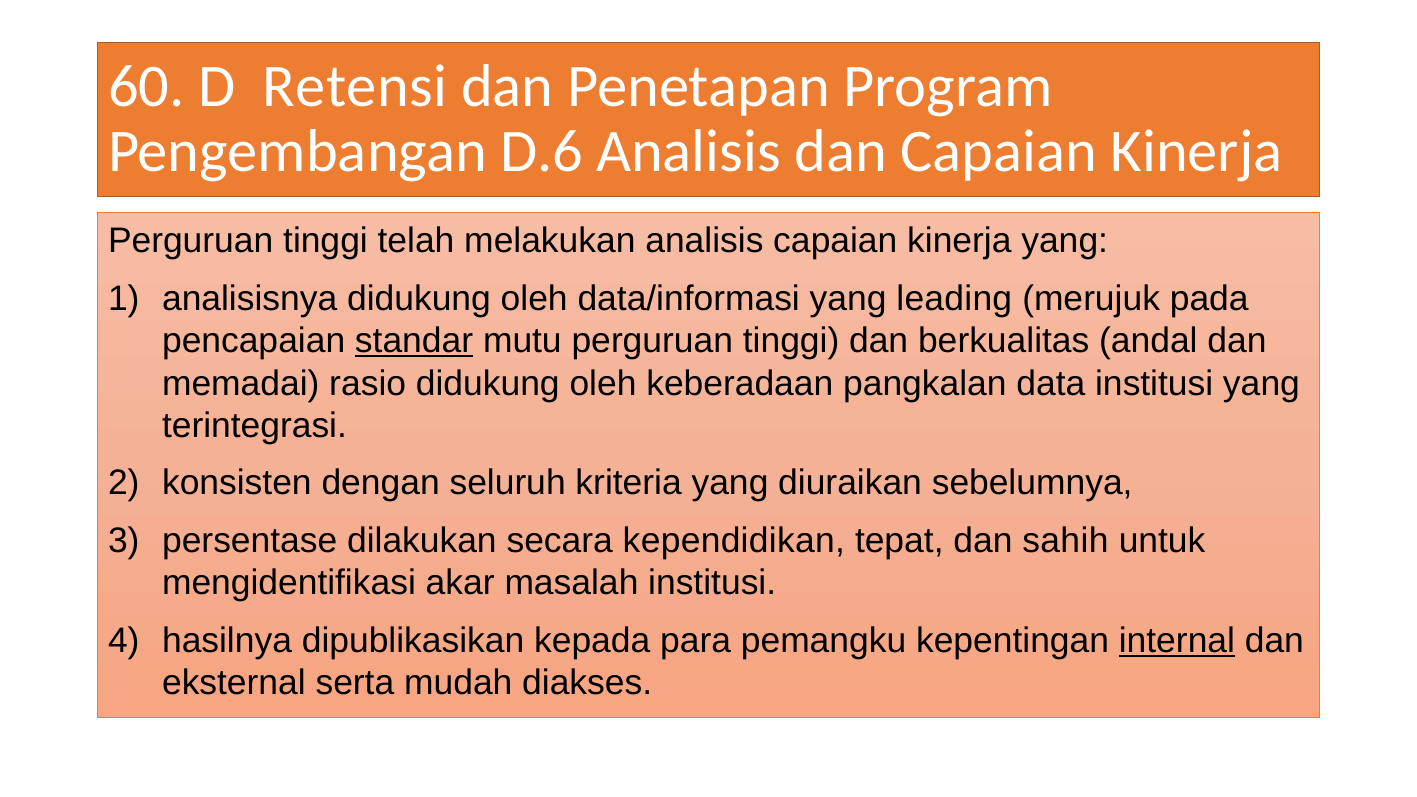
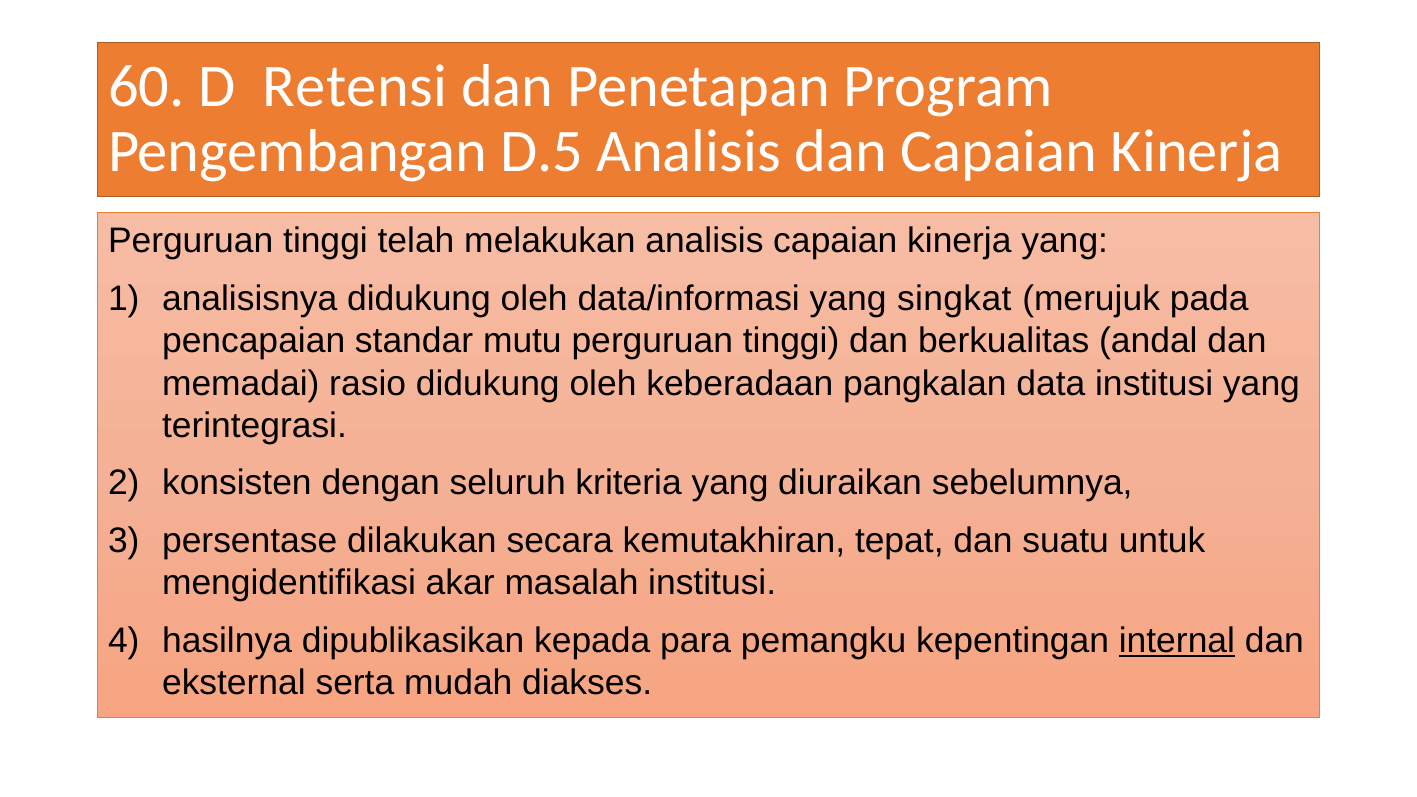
D.6: D.6 -> D.5
leading: leading -> singkat
standar underline: present -> none
kependidikan: kependidikan -> kemutakhiran
sahih: sahih -> suatu
